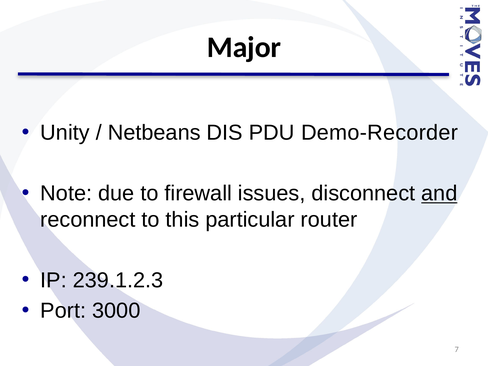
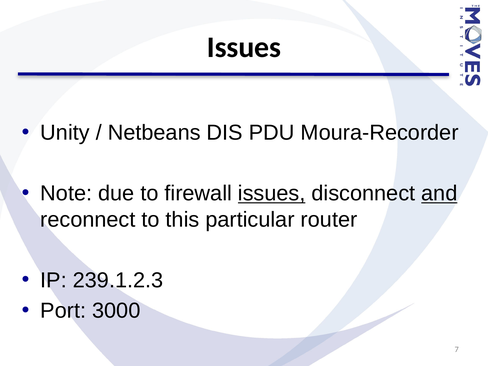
Major at (244, 47): Major -> Issues
Demo-Recorder: Demo-Recorder -> Moura-Recorder
issues at (272, 193) underline: none -> present
